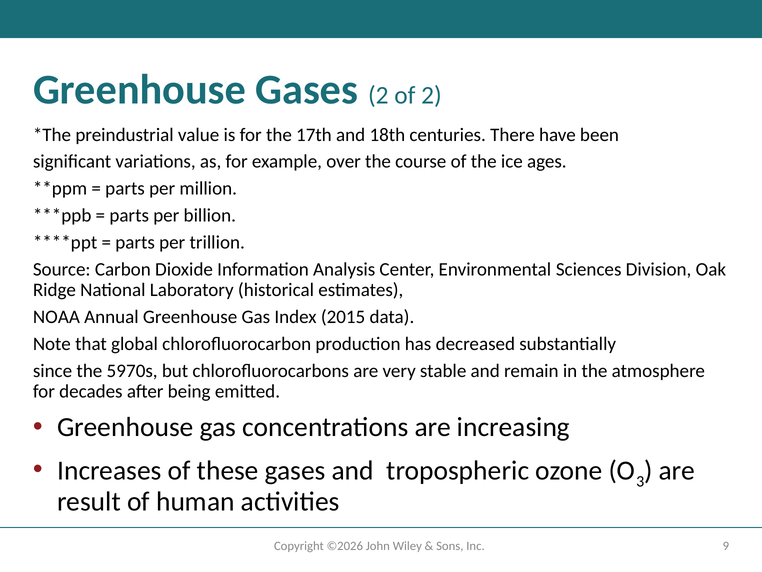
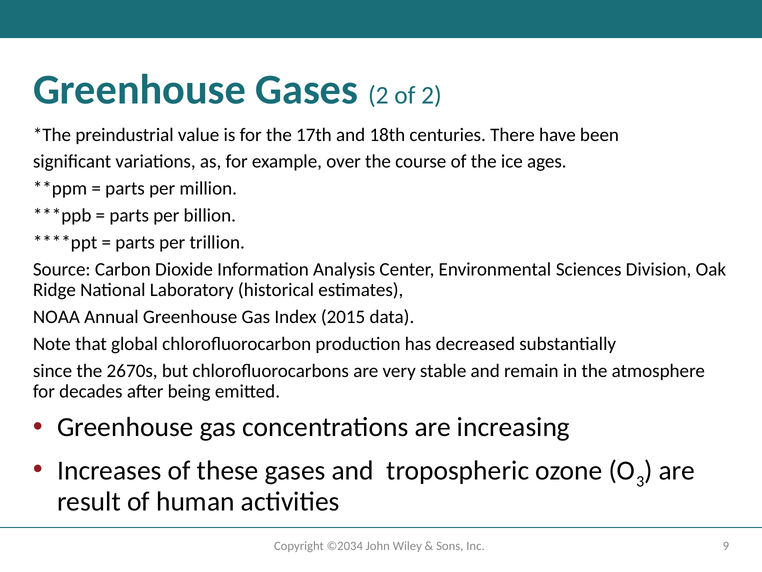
59: 59 -> 26
©2026: ©2026 -> ©2034
